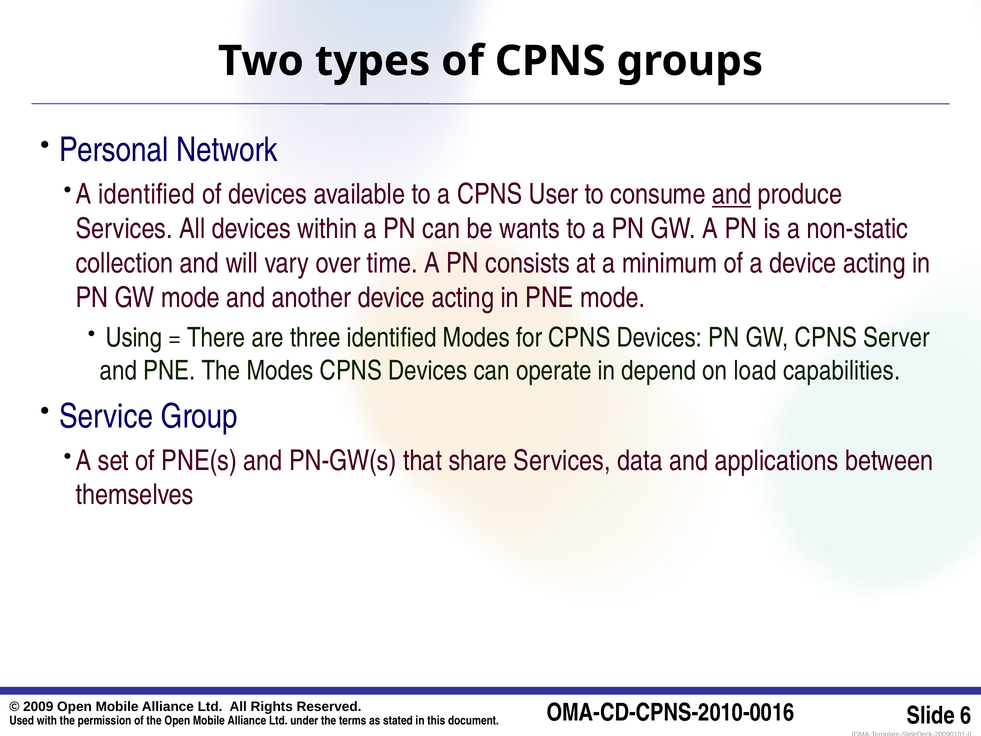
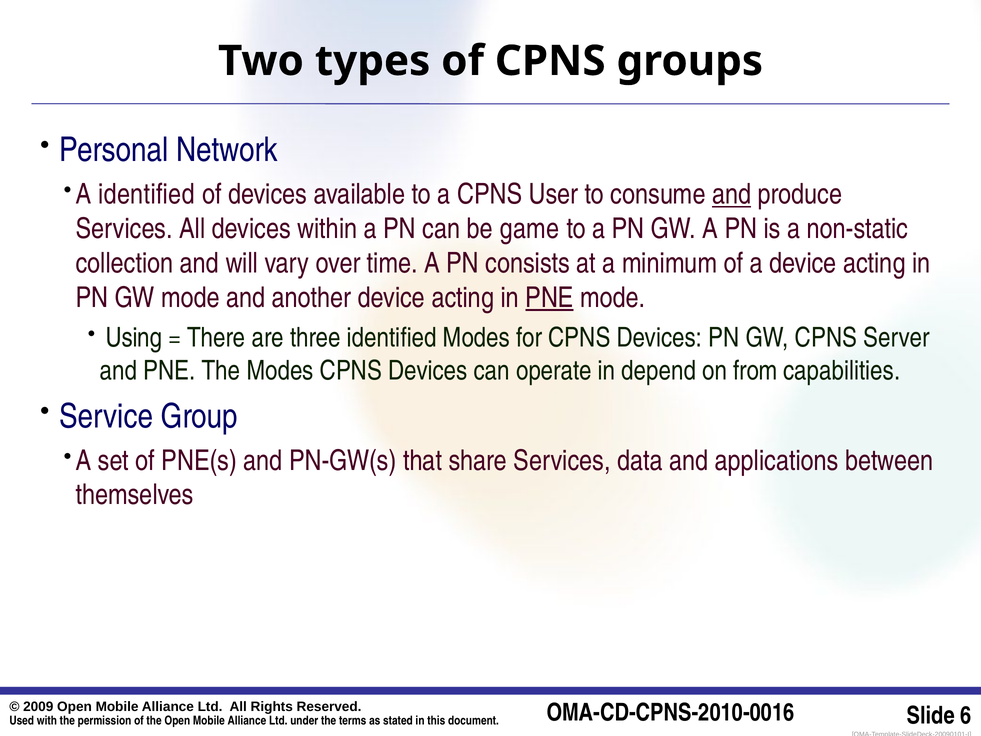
wants: wants -> game
PNE at (549, 297) underline: none -> present
load: load -> from
